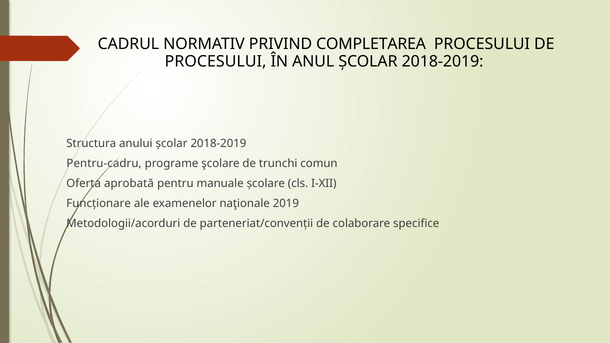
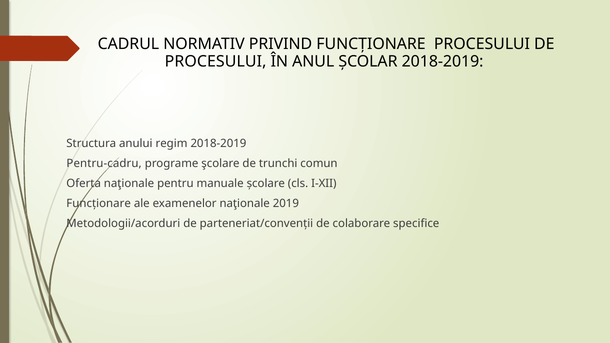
PRIVIND COMPLETAREA: COMPLETAREA -> FUNCȚIONARE
anului școlar: școlar -> regim
Oferta aprobată: aprobată -> naţionale
